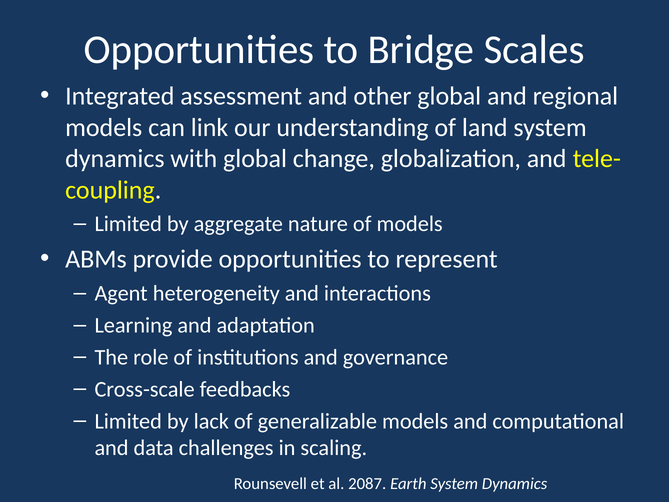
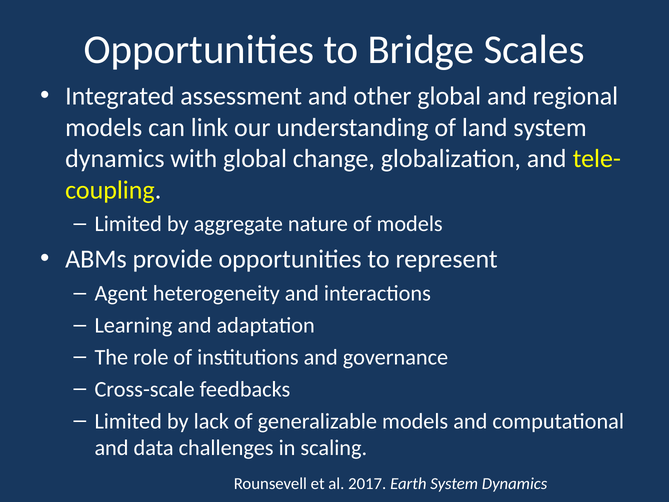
2087: 2087 -> 2017
